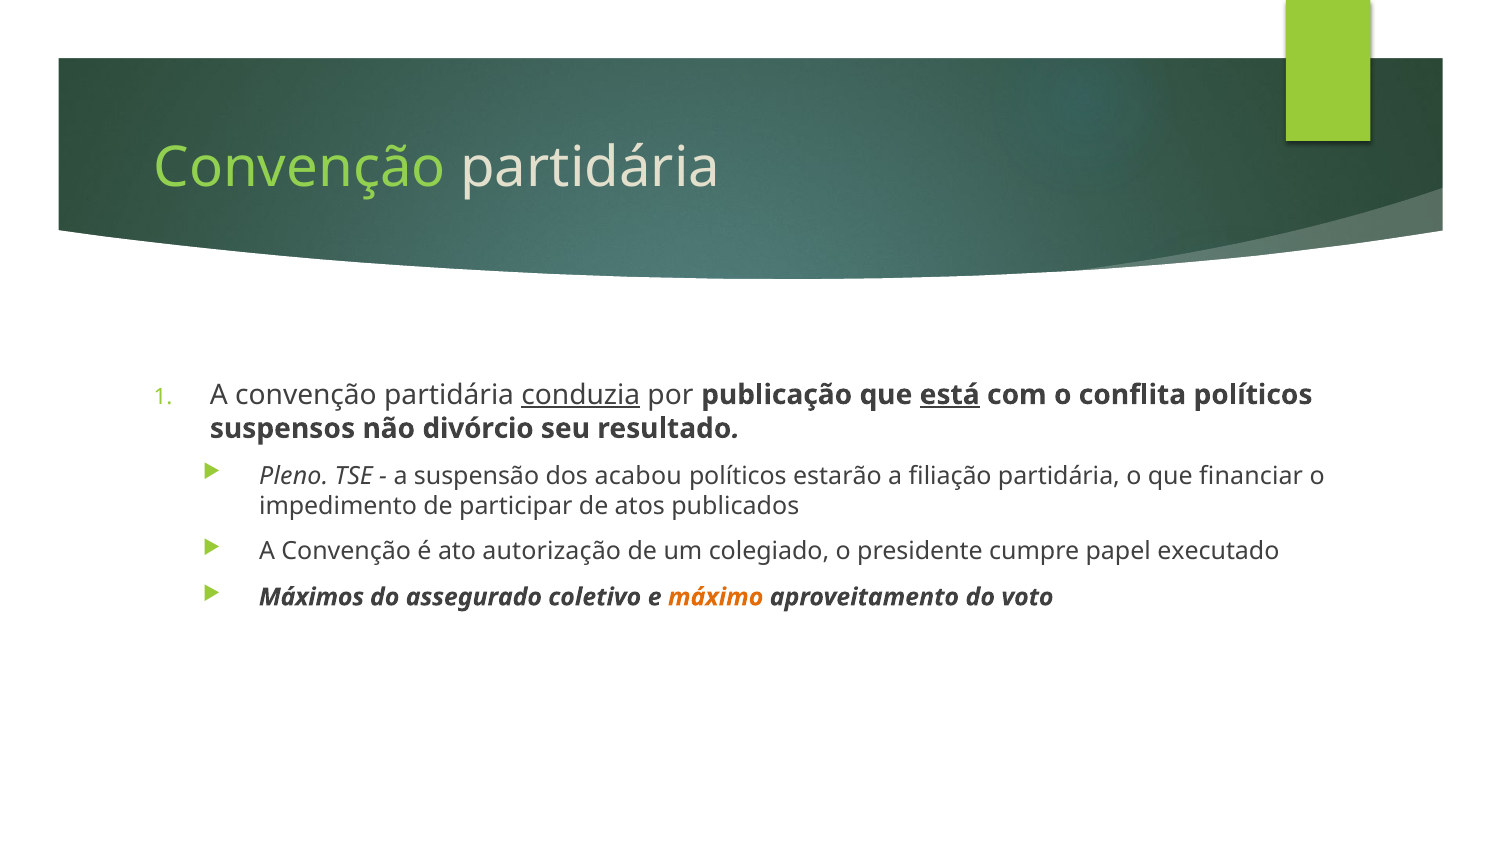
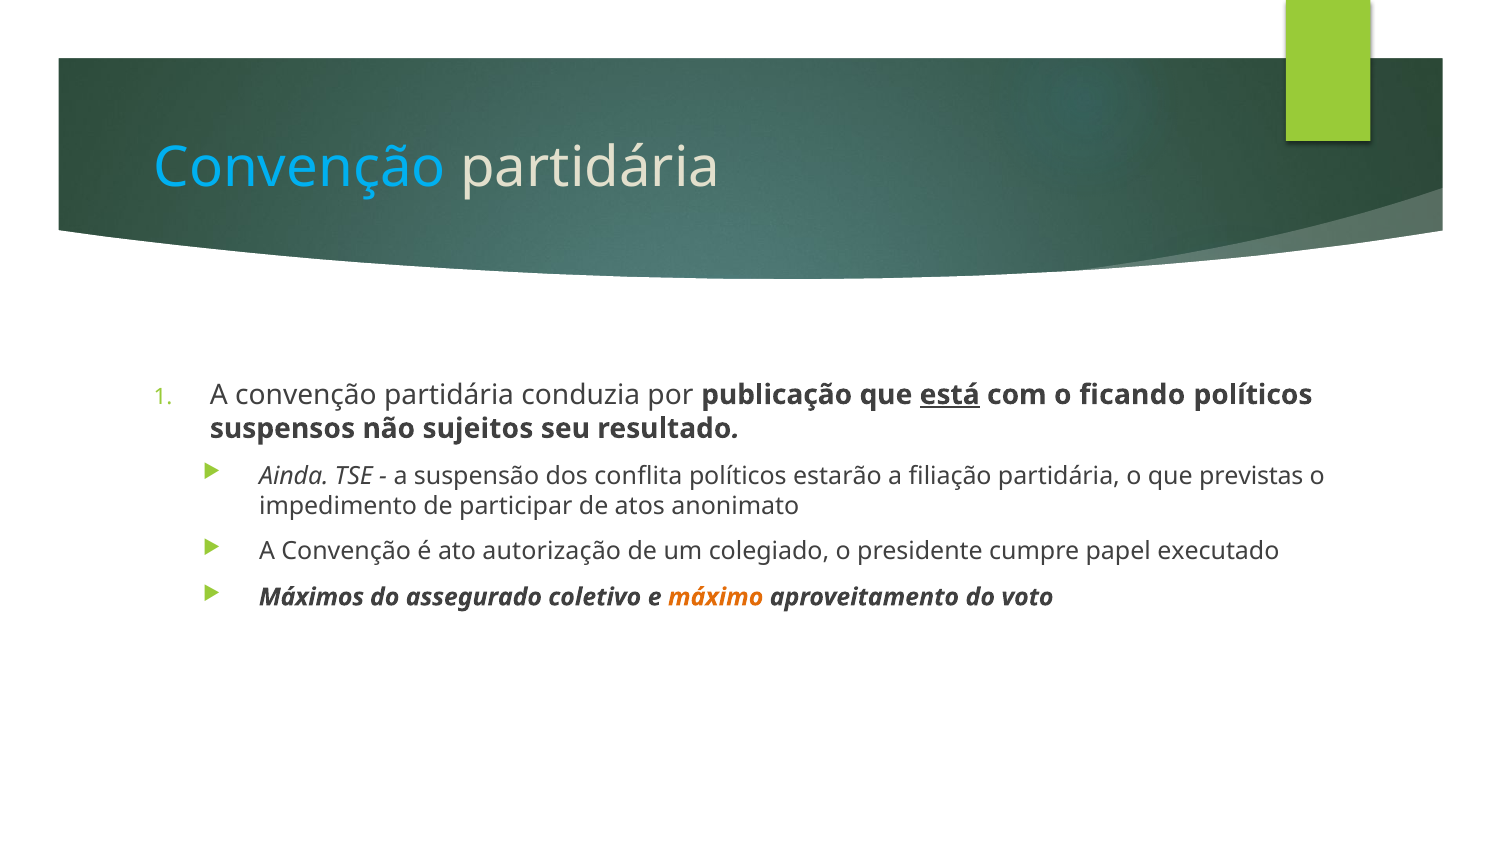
Convenção at (300, 167) colour: light green -> light blue
conduzia underline: present -> none
conflita: conflita -> ficando
divórcio: divórcio -> sujeitos
Pleno: Pleno -> Ainda
acabou: acabou -> conflita
financiar: financiar -> previstas
publicados: publicados -> anonimato
